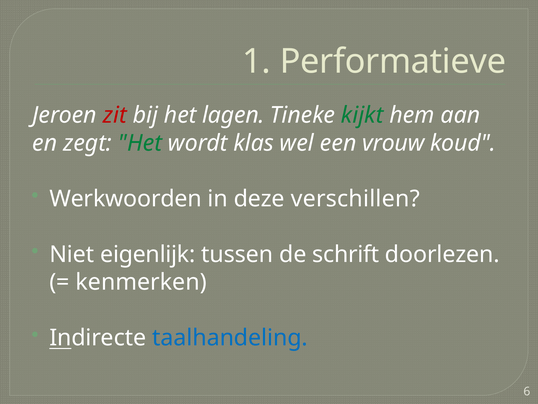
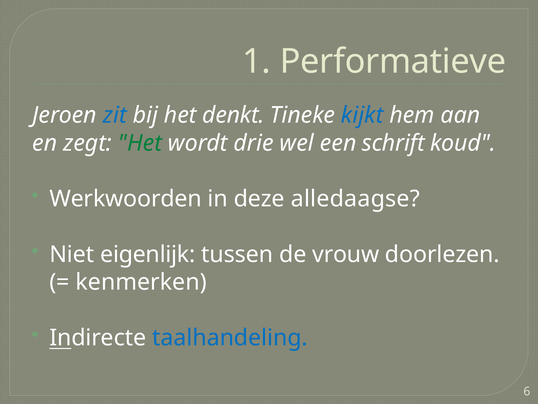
zit colour: red -> blue
lagen: lagen -> denkt
kijkt colour: green -> blue
klas: klas -> drie
vrouw: vrouw -> schrift
verschillen: verschillen -> alledaagse
schrift: schrift -> vrouw
